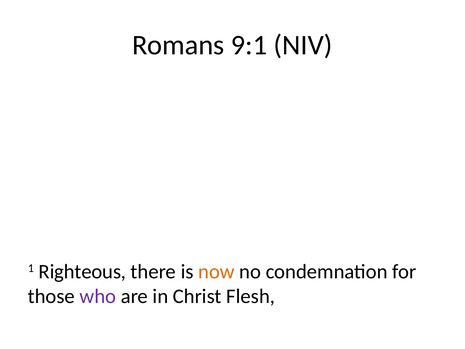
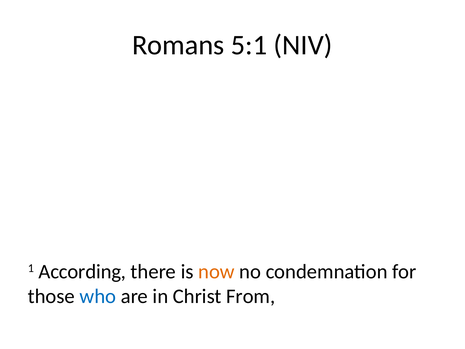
9:1: 9:1 -> 5:1
Righteous: Righteous -> According
who colour: purple -> blue
Flesh: Flesh -> From
